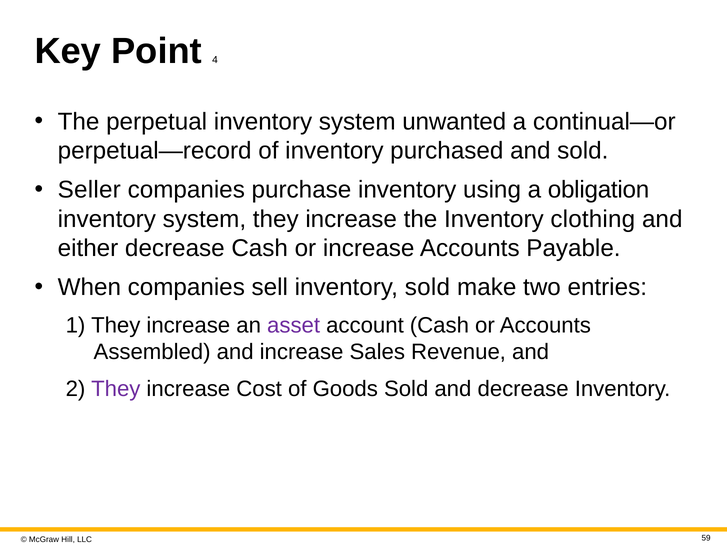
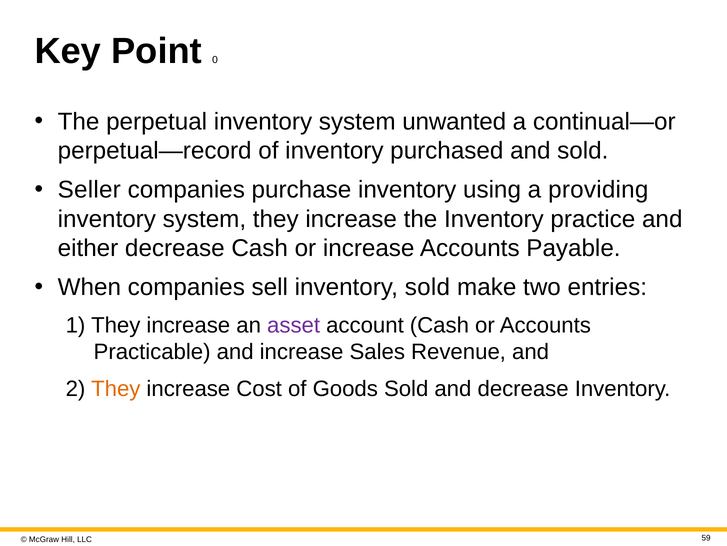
4: 4 -> 0
obligation: obligation -> providing
clothing: clothing -> practice
Assembled: Assembled -> Practicable
They at (116, 388) colour: purple -> orange
